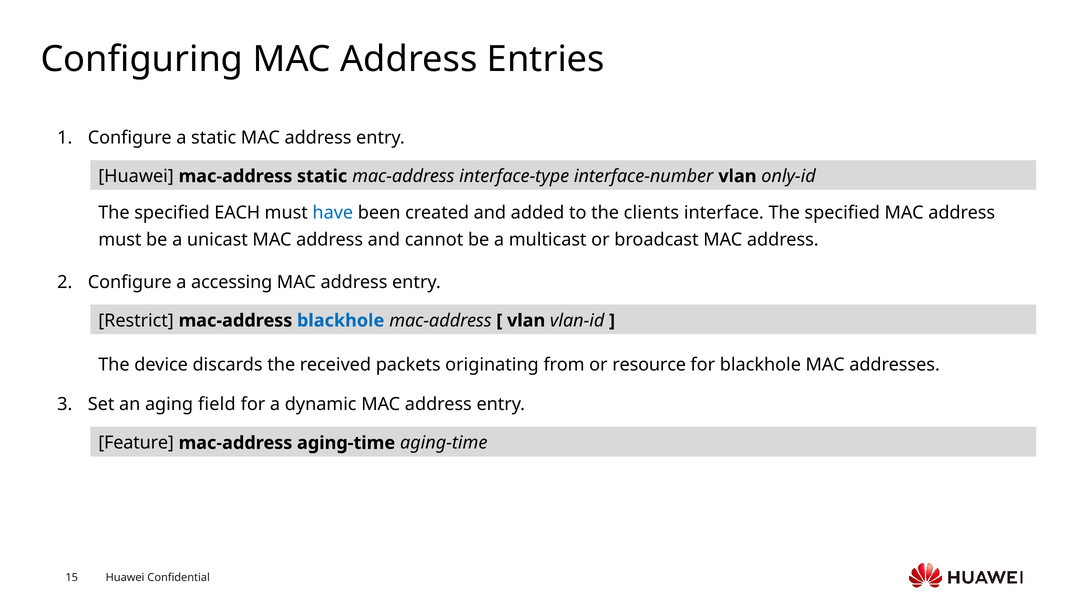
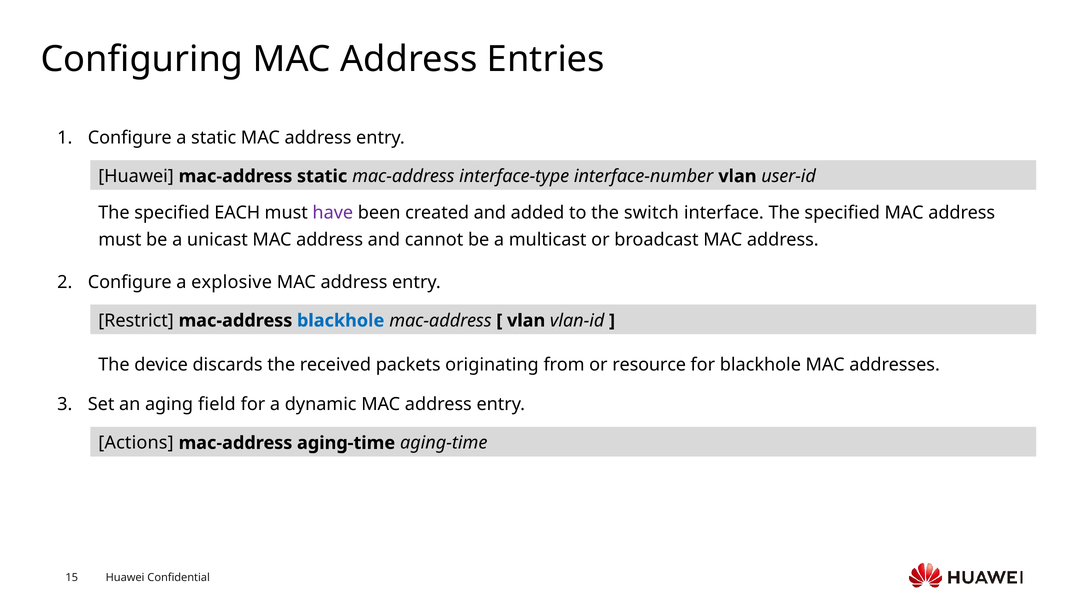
only-id: only-id -> user-id
have colour: blue -> purple
clients: clients -> switch
accessing: accessing -> explosive
Feature: Feature -> Actions
